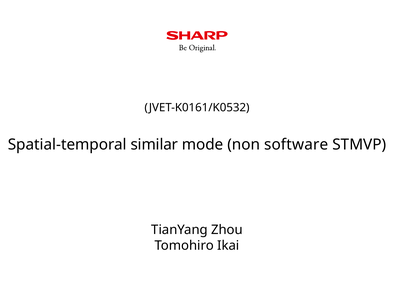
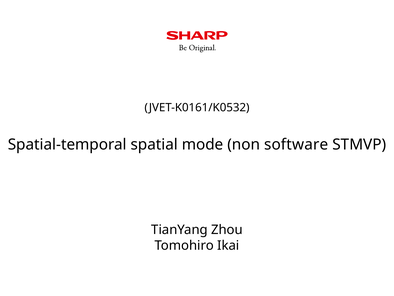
similar: similar -> spatial
